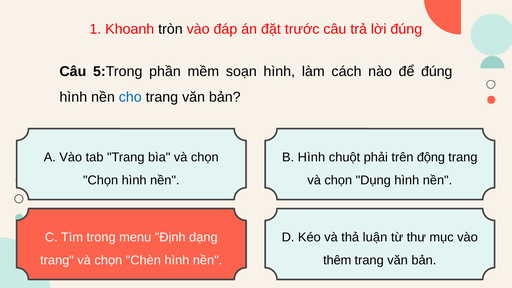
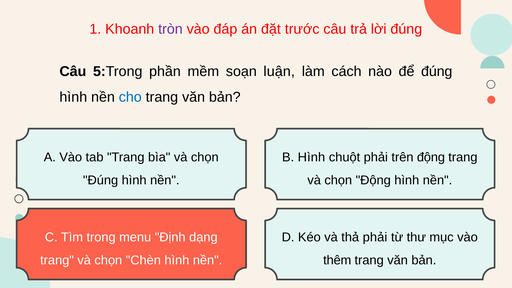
tròn colour: black -> purple
soạn hình: hình -> luận
Chọn at (101, 180): Chọn -> Đúng
chọn Dụng: Dụng -> Động
thả luận: luận -> phải
